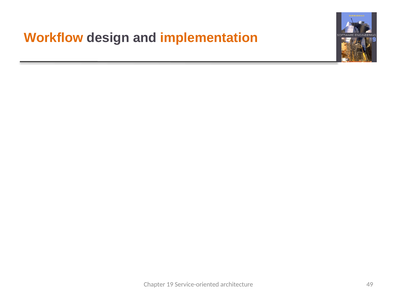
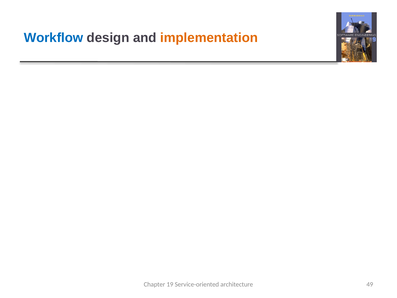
Workflow at (53, 38) colour: orange -> blue
